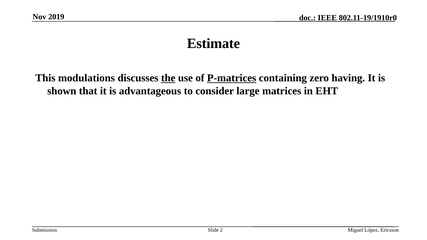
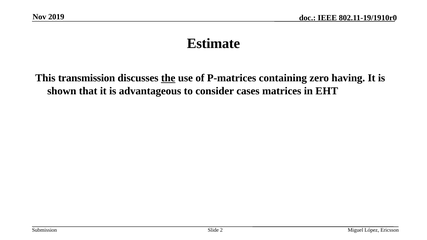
modulations: modulations -> transmission
P-matrices underline: present -> none
large: large -> cases
